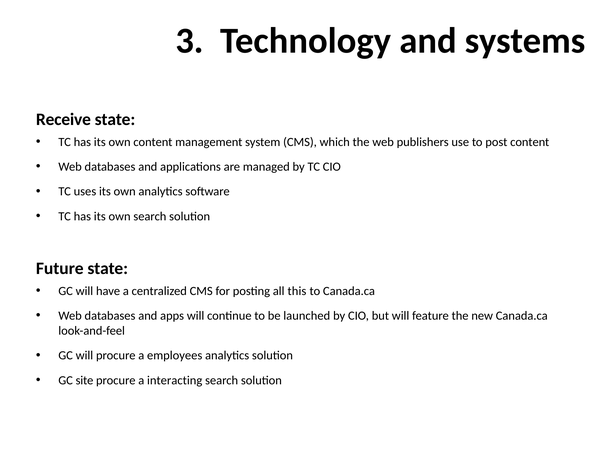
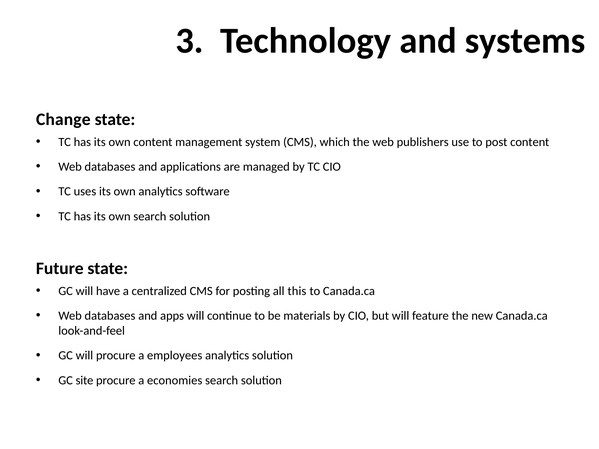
Receive: Receive -> Change
launched: launched -> materials
interacting: interacting -> economies
